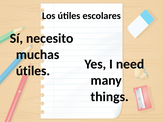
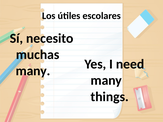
útiles at (33, 71): útiles -> many
